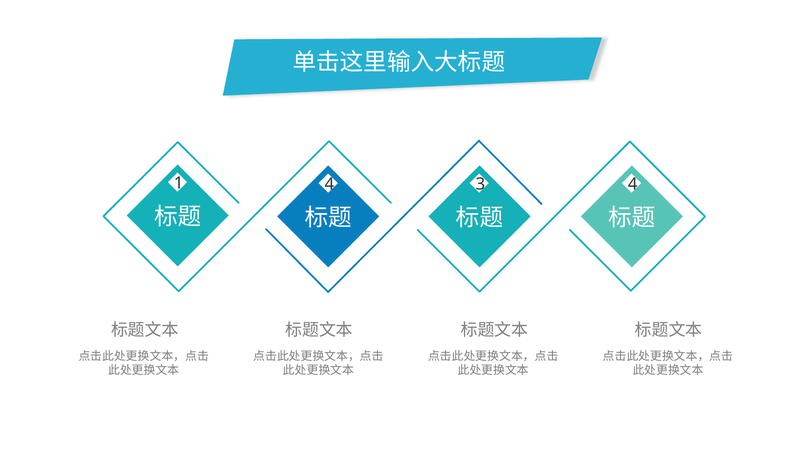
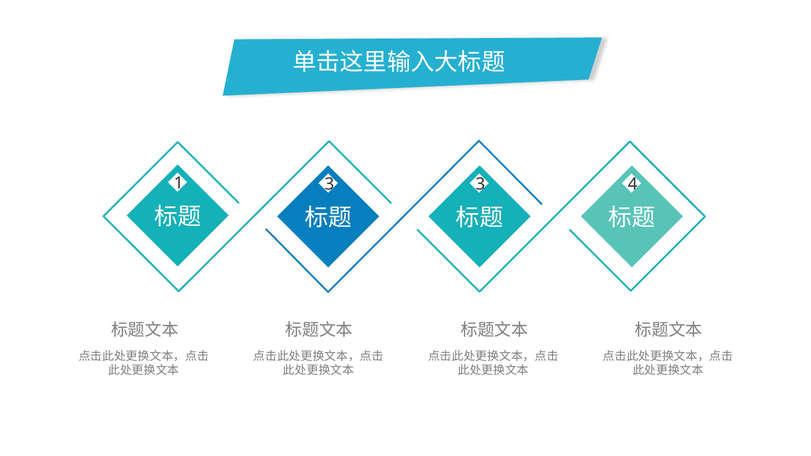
1 4: 4 -> 3
